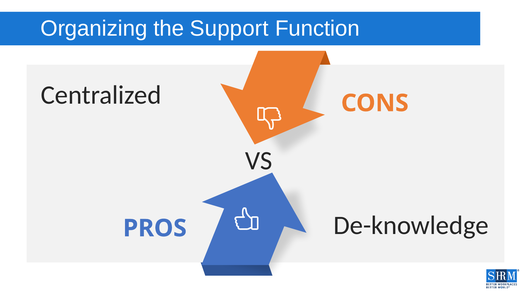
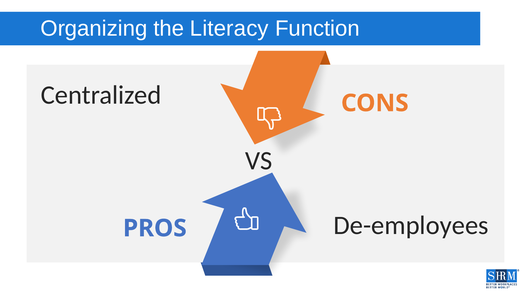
Support: Support -> Literacy
De-knowledge: De-knowledge -> De-employees
